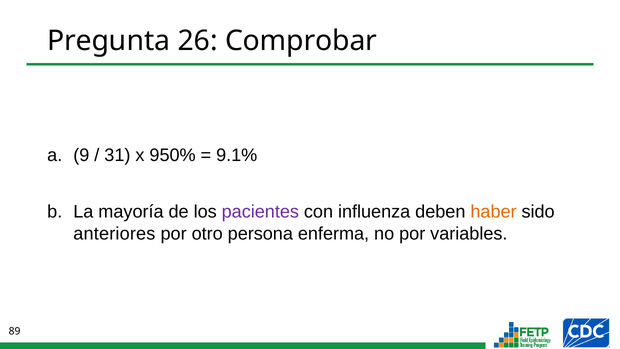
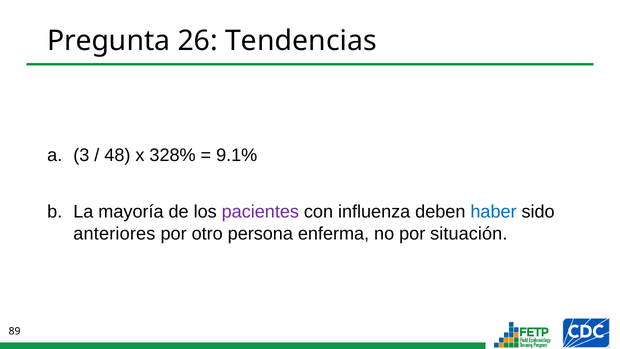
Comprobar: Comprobar -> Tendencias
9: 9 -> 3
31: 31 -> 48
950%: 950% -> 328%
haber colour: orange -> blue
variables: variables -> situación
